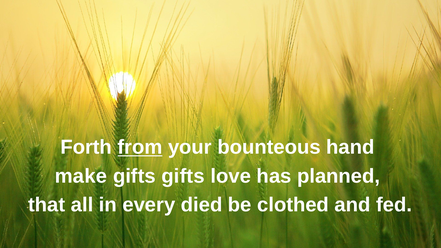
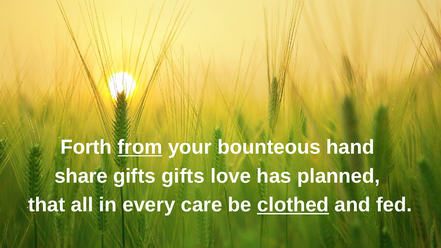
make: make -> share
died: died -> care
clothed underline: none -> present
